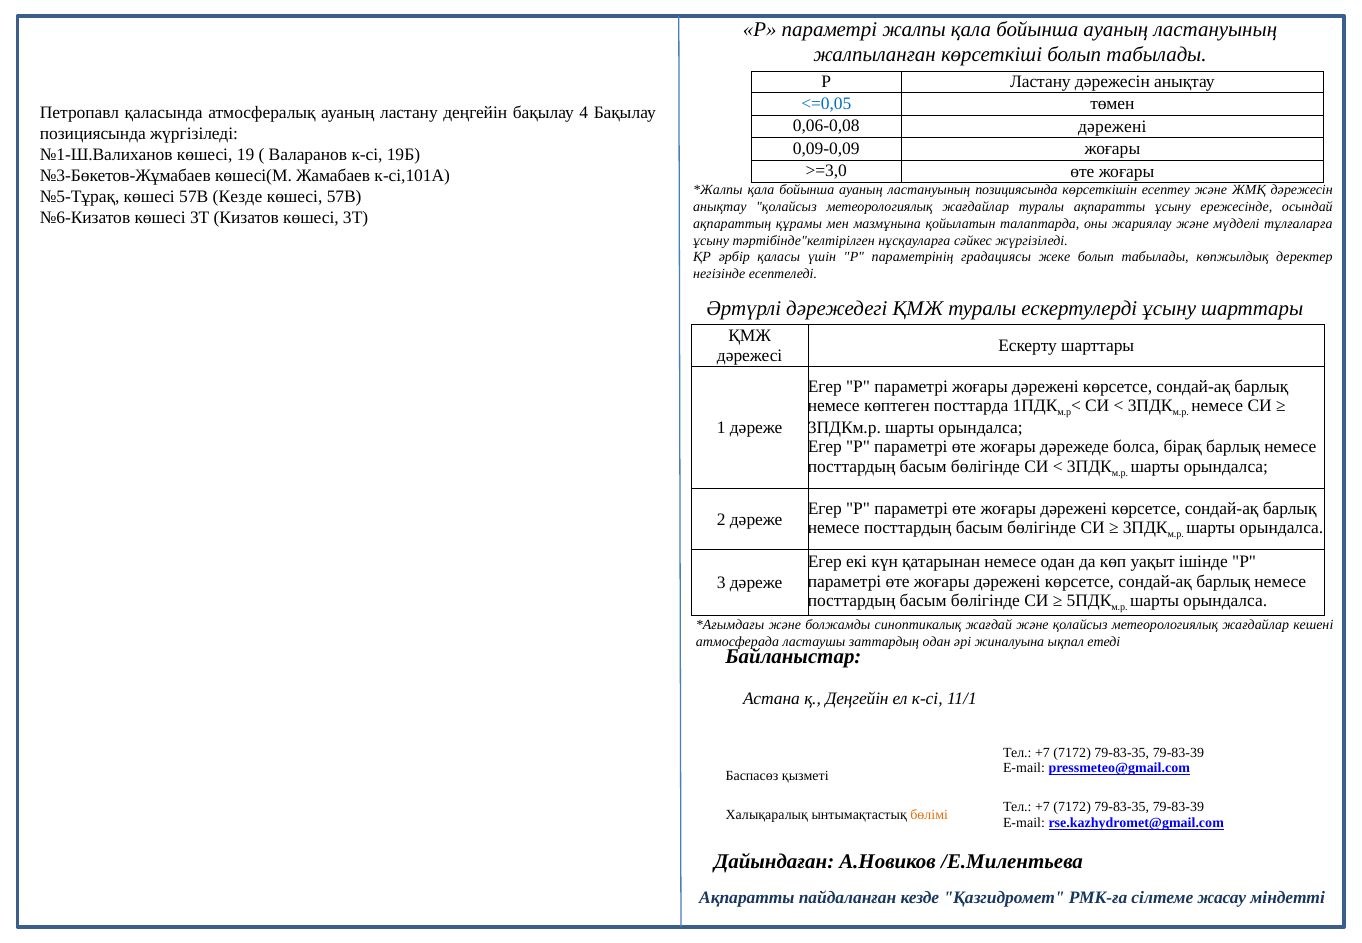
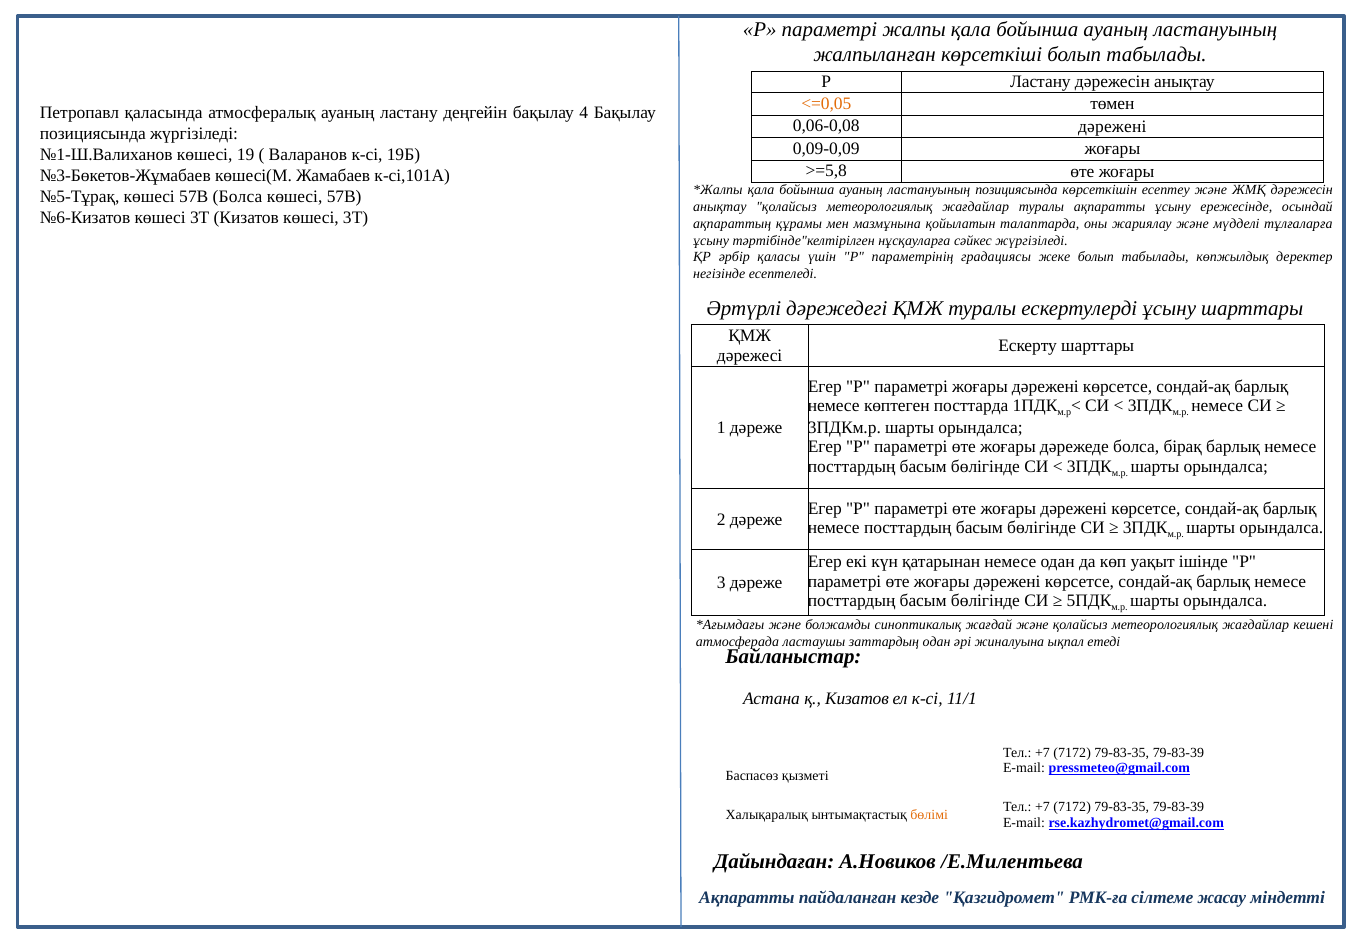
<=0,05 colour: blue -> orange
>=3,0: >=3,0 -> >=5,8
57В Кезде: Кезде -> Болса
қ Деңгейін: Деңгейін -> Кизатов
